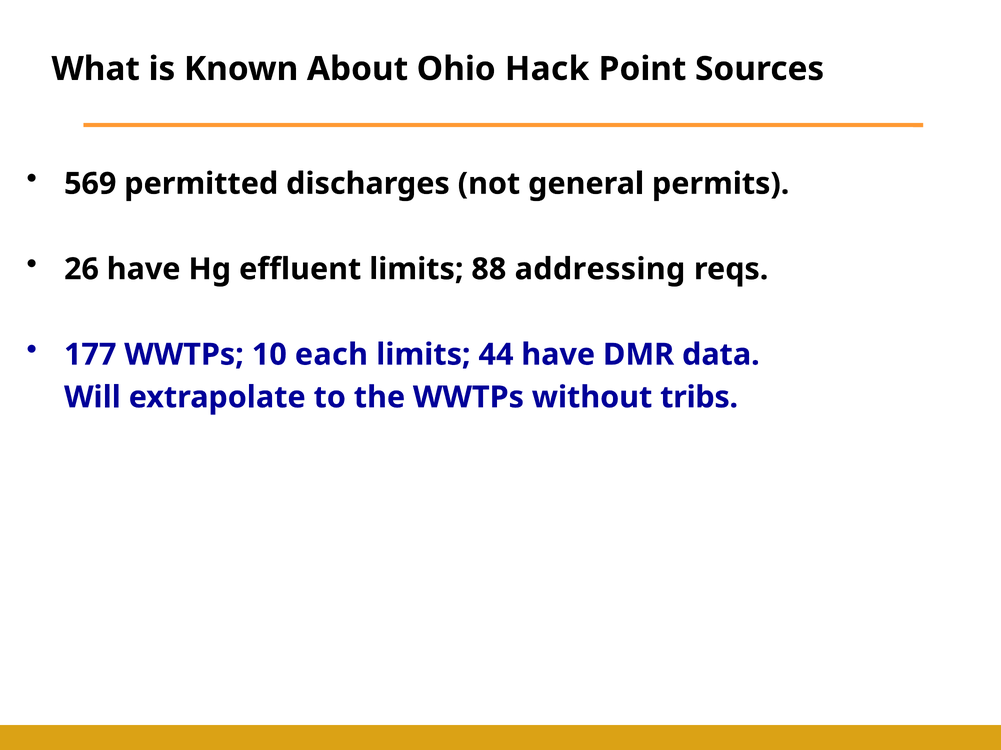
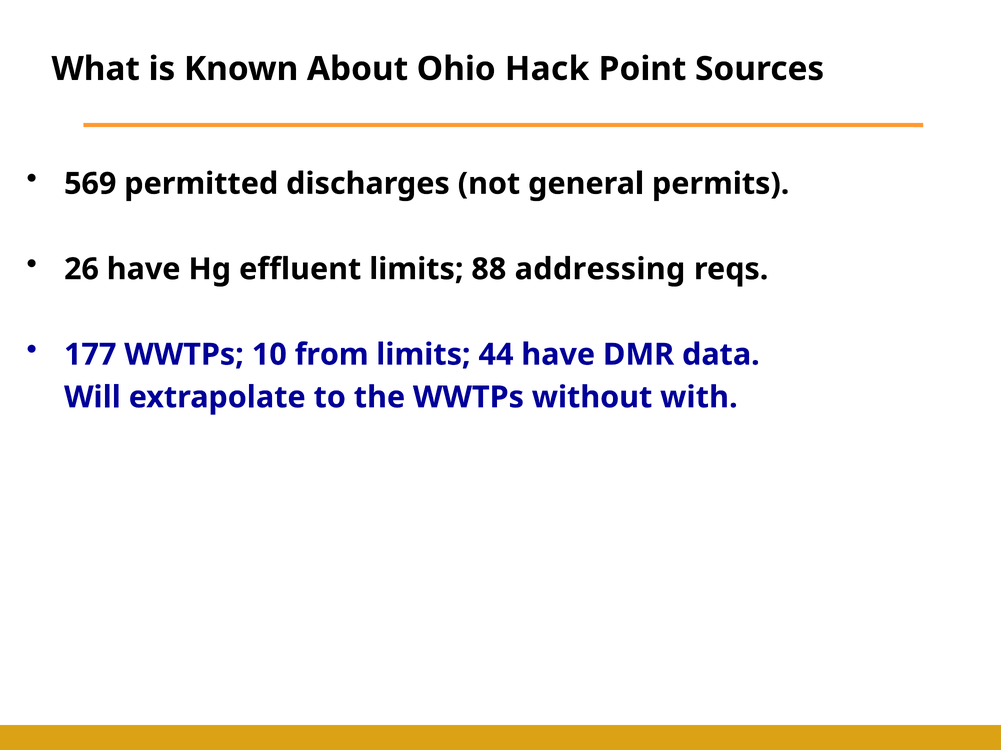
each: each -> from
tribs: tribs -> with
